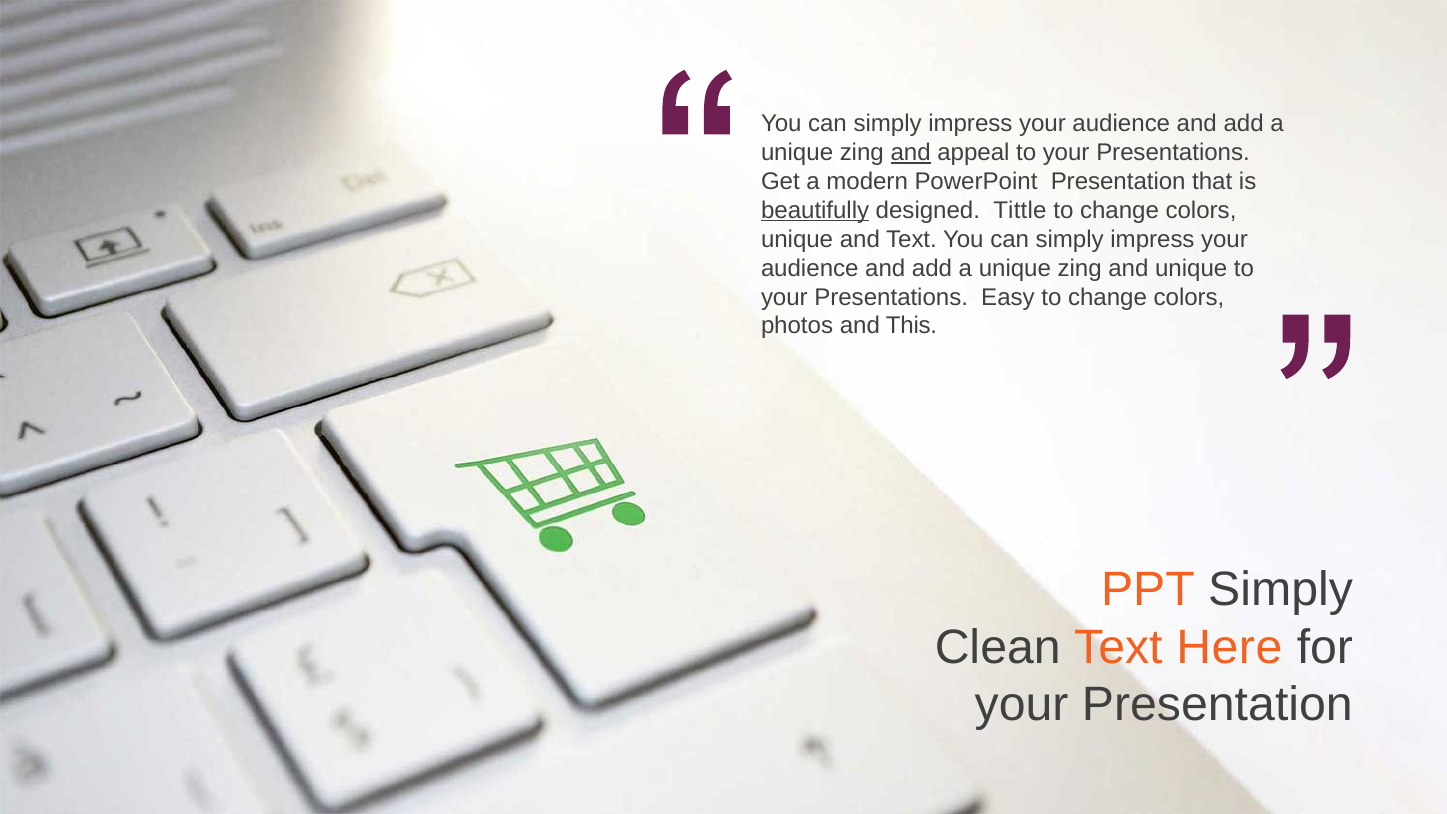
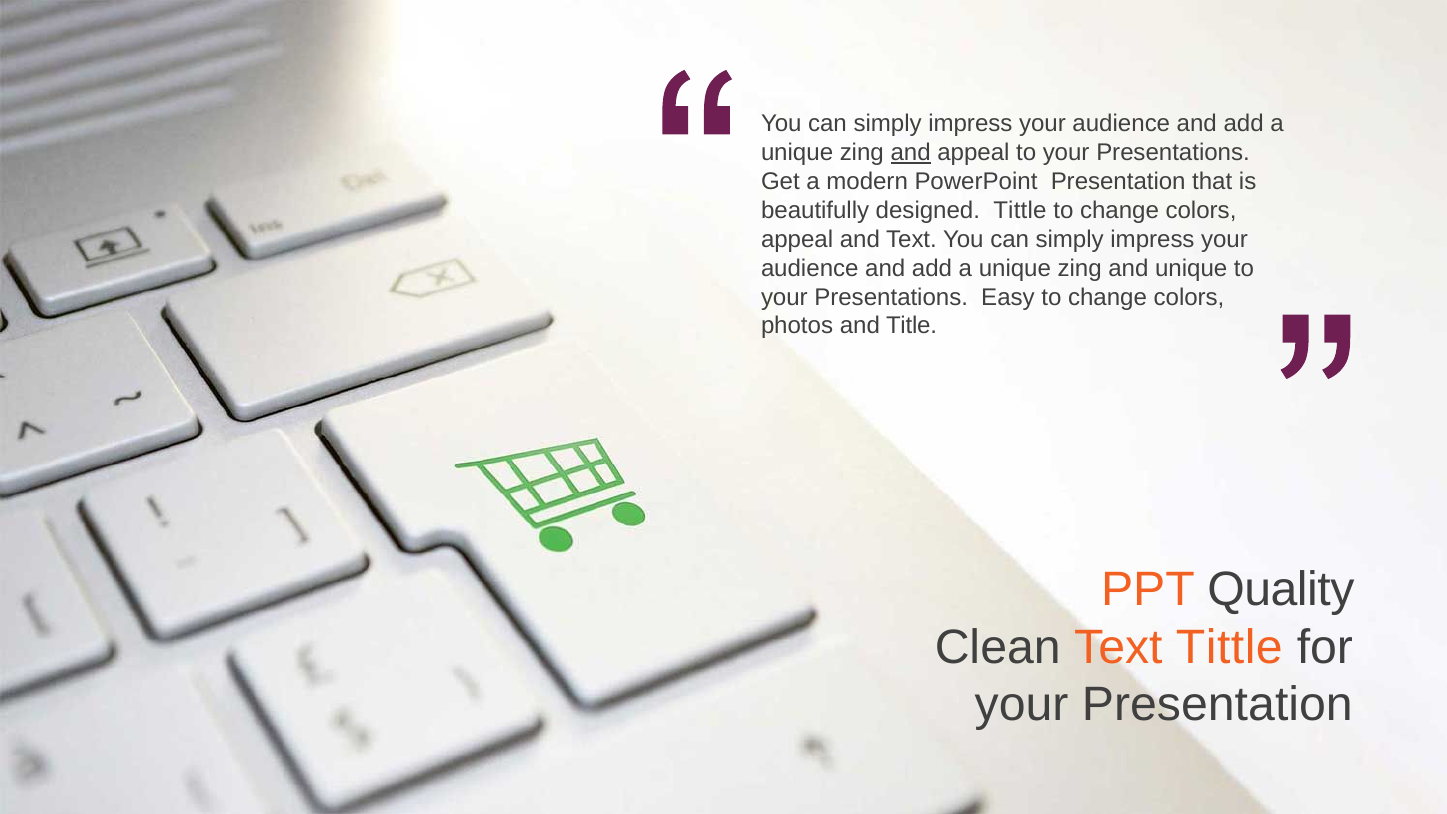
beautifully underline: present -> none
unique at (797, 239): unique -> appeal
This: This -> Title
PPT Simply: Simply -> Quality
Text Here: Here -> Tittle
